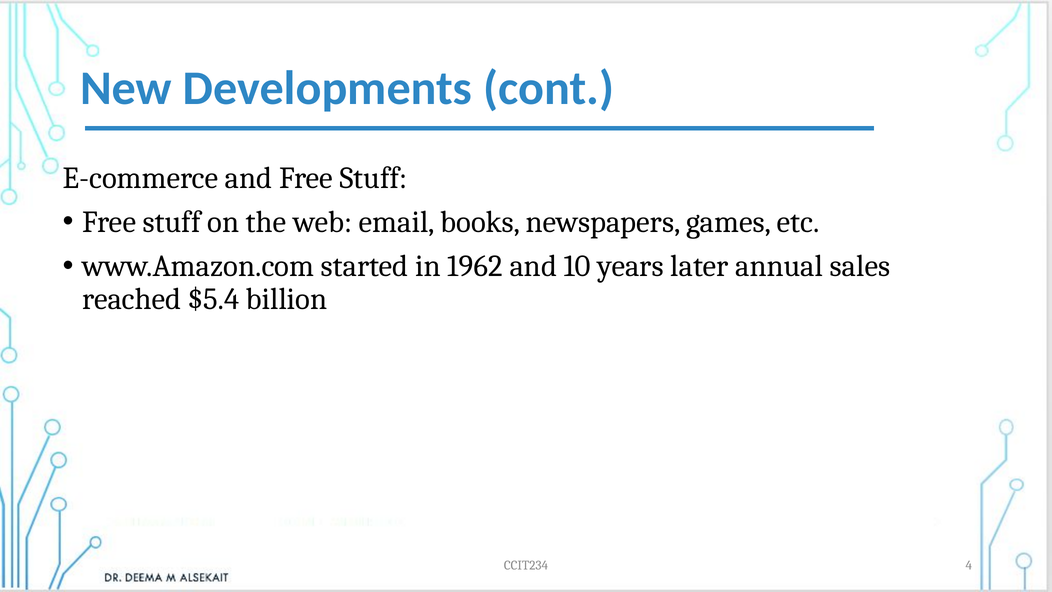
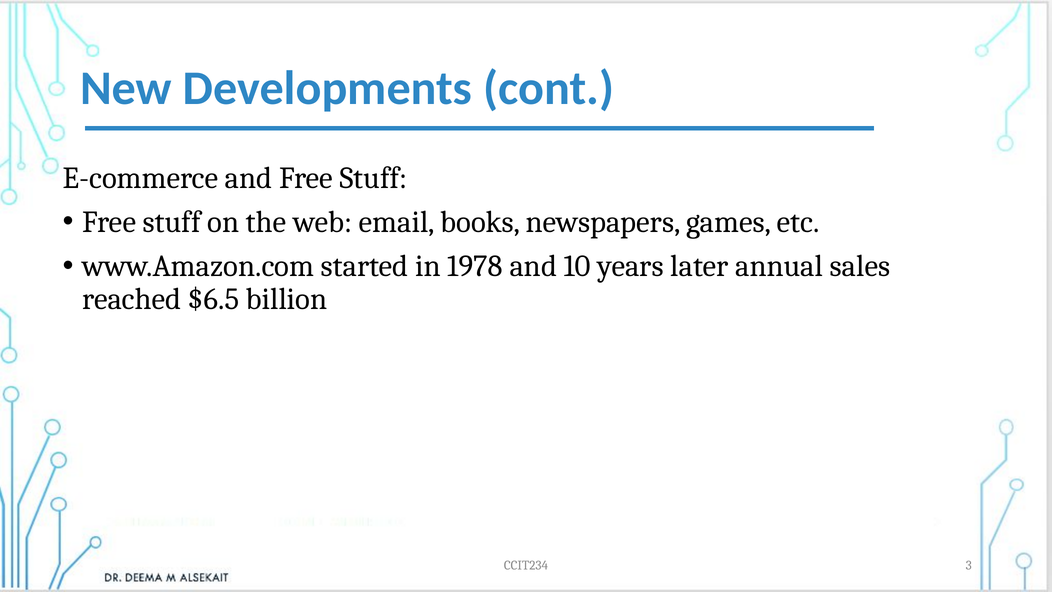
1962: 1962 -> 1978
$5.4: $5.4 -> $6.5
4: 4 -> 3
